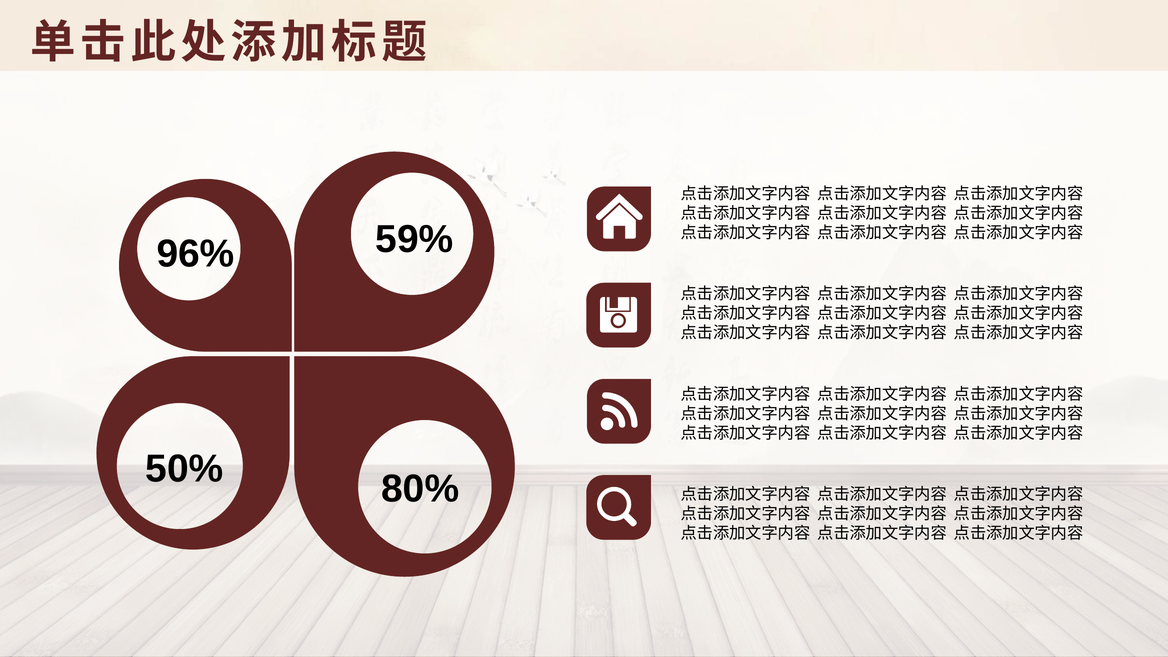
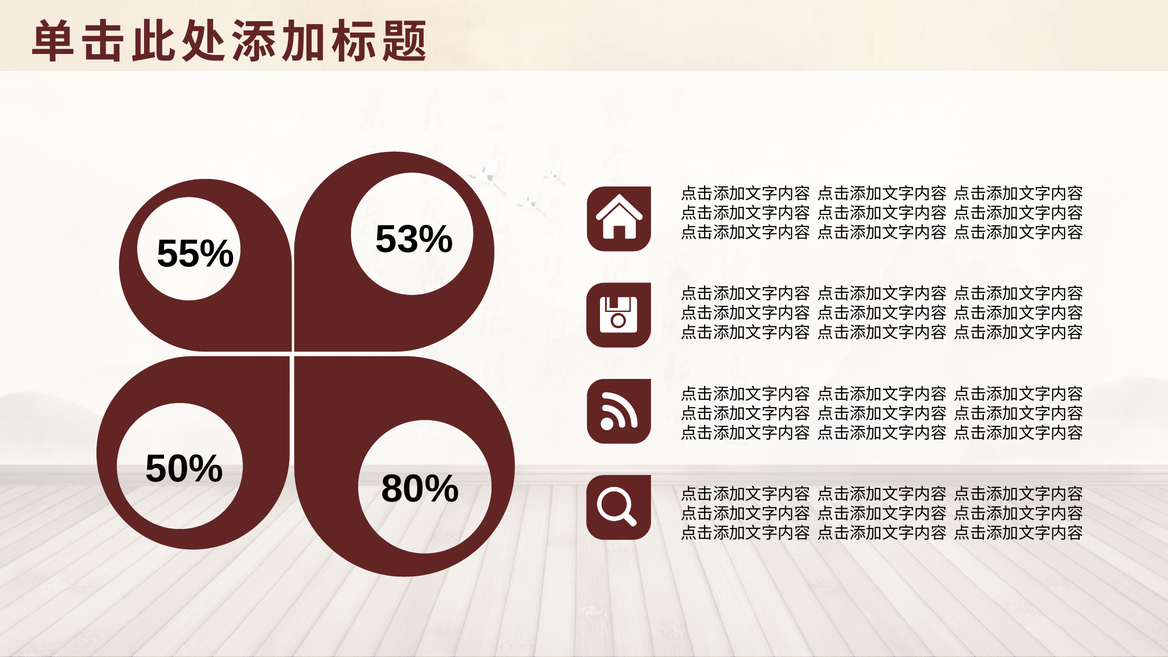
59%: 59% -> 53%
96%: 96% -> 55%
